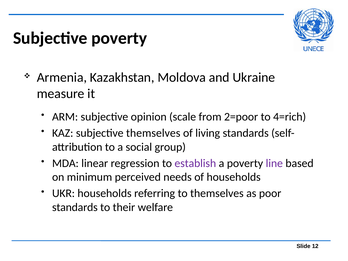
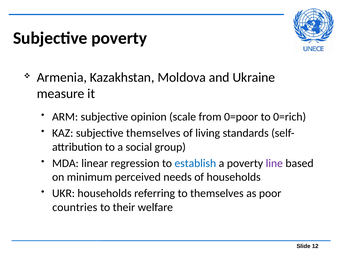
2=poor: 2=poor -> 0=poor
4=rich: 4=rich -> 0=rich
establish colour: purple -> blue
standards at (75, 207): standards -> countries
